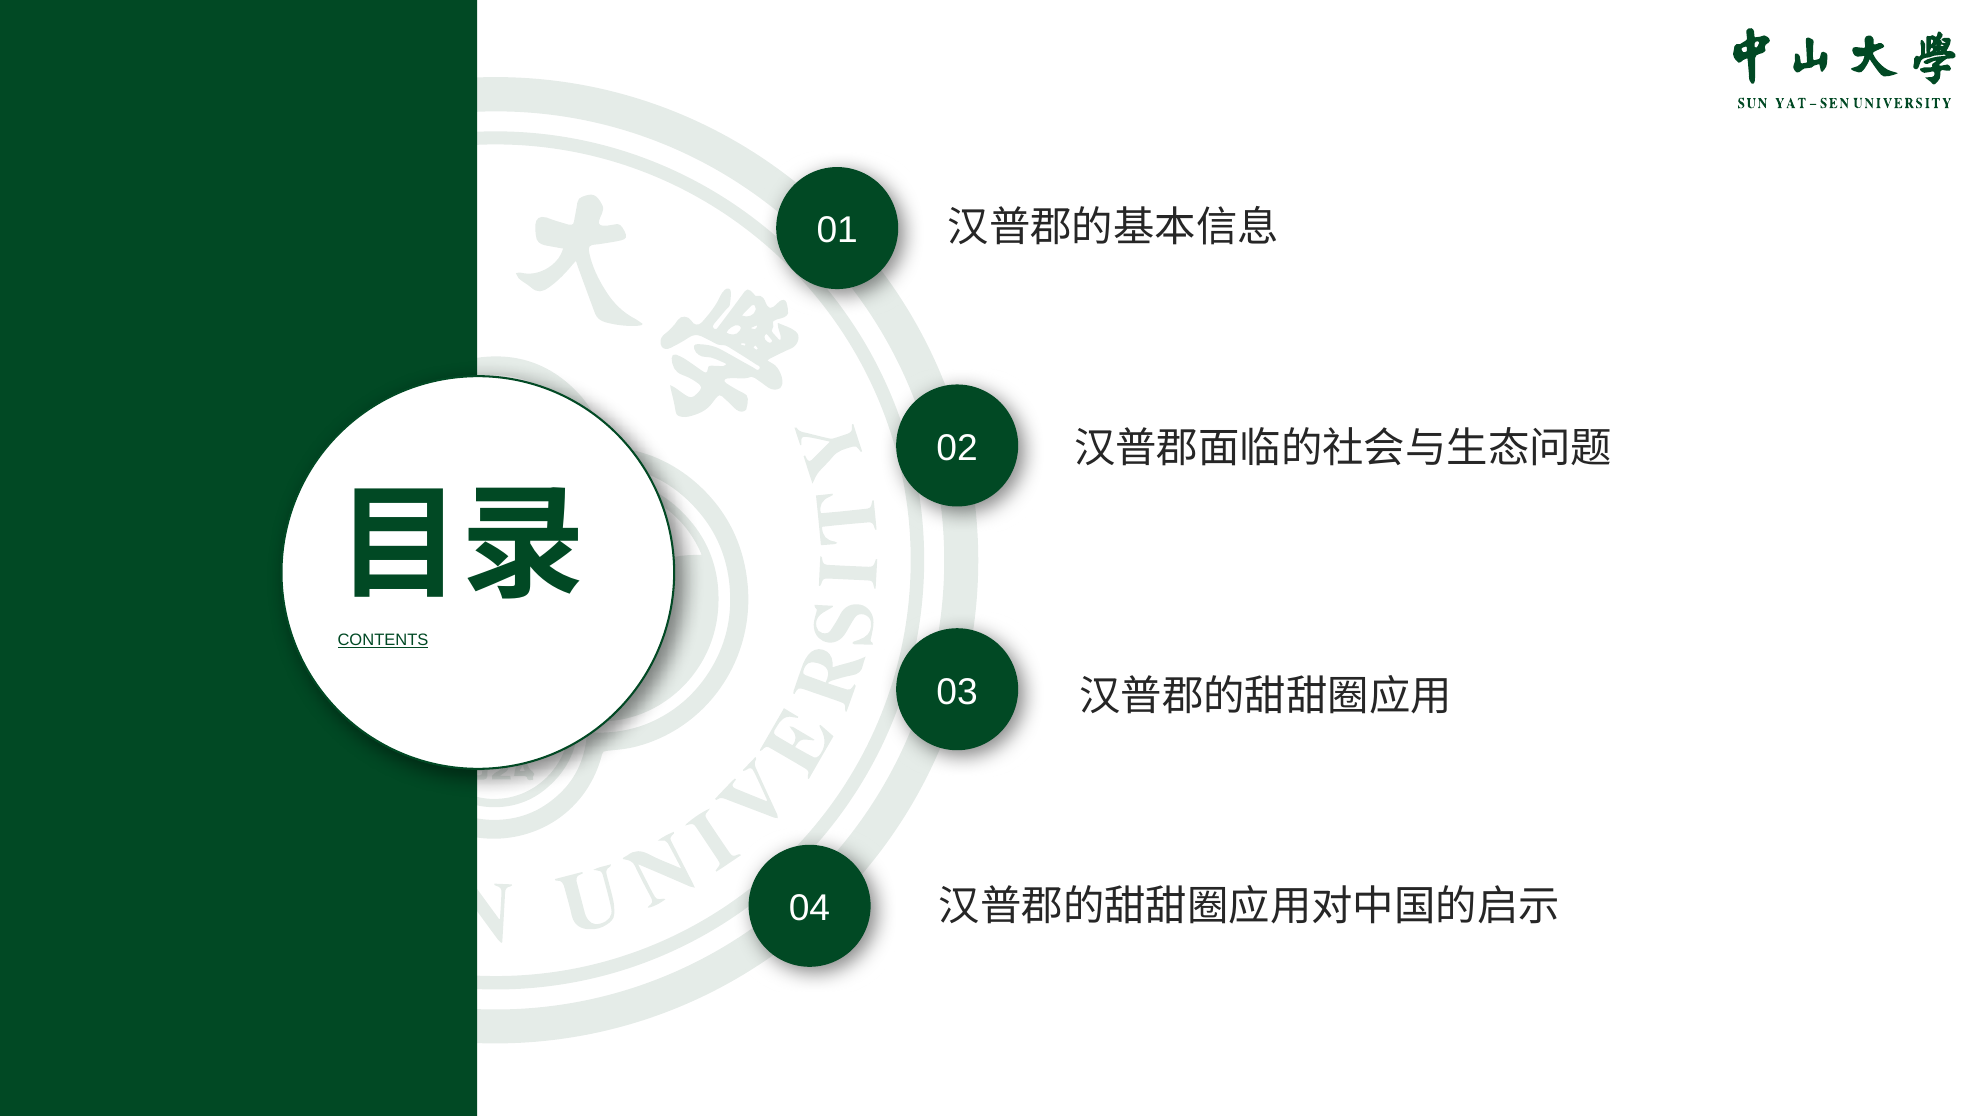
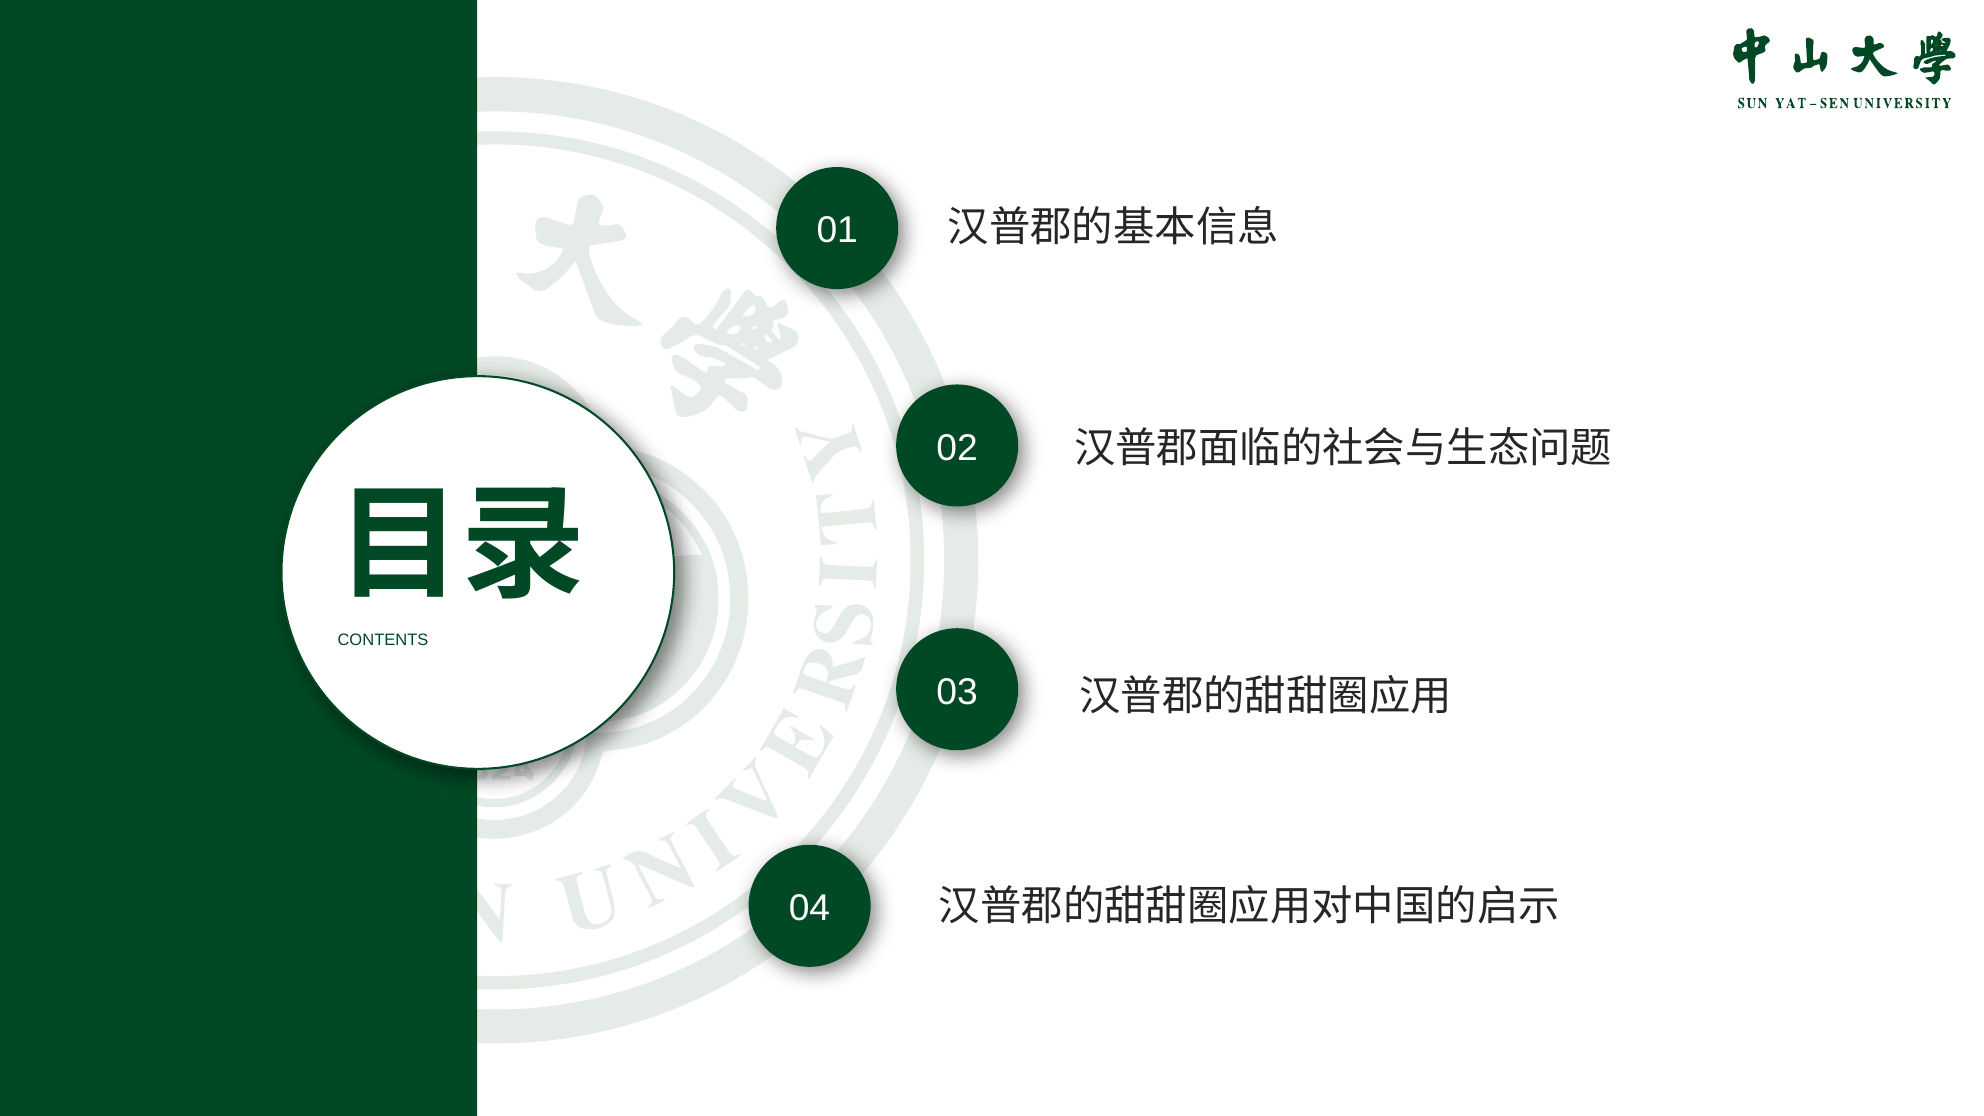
CONTENTS underline: present -> none
